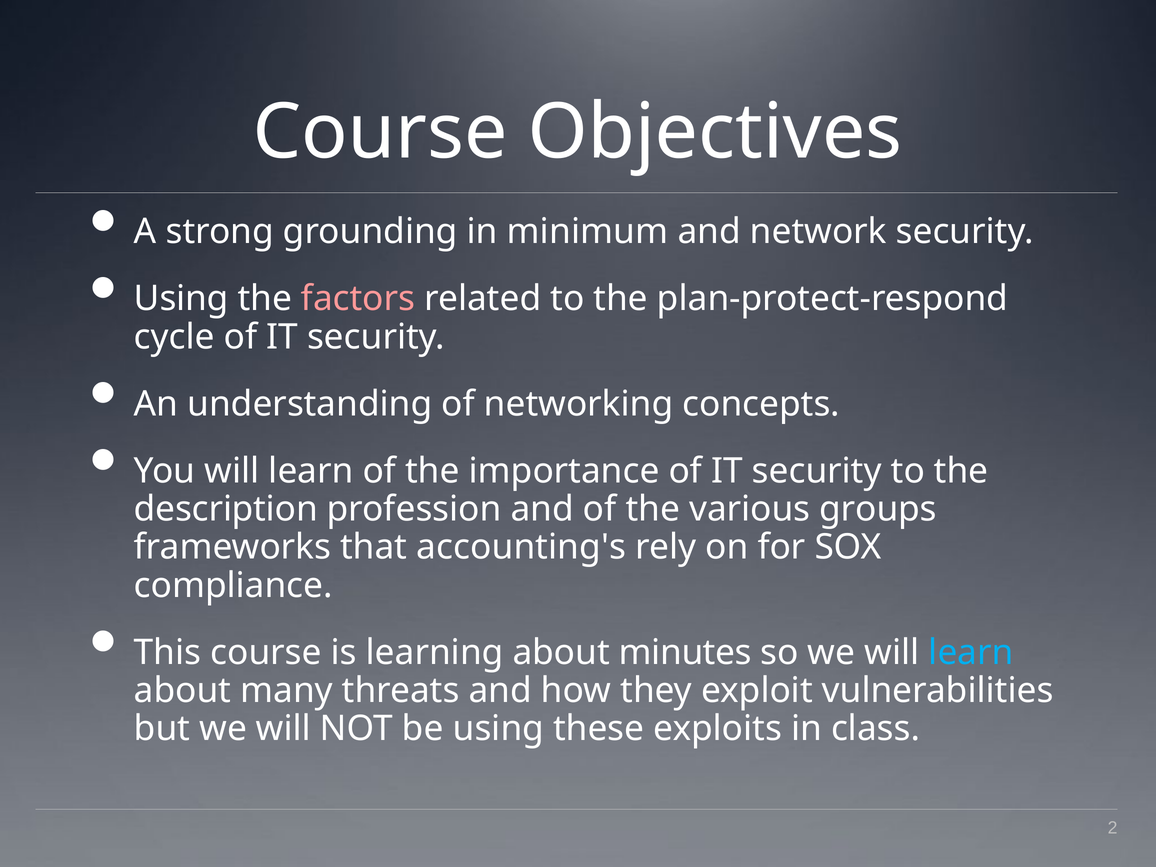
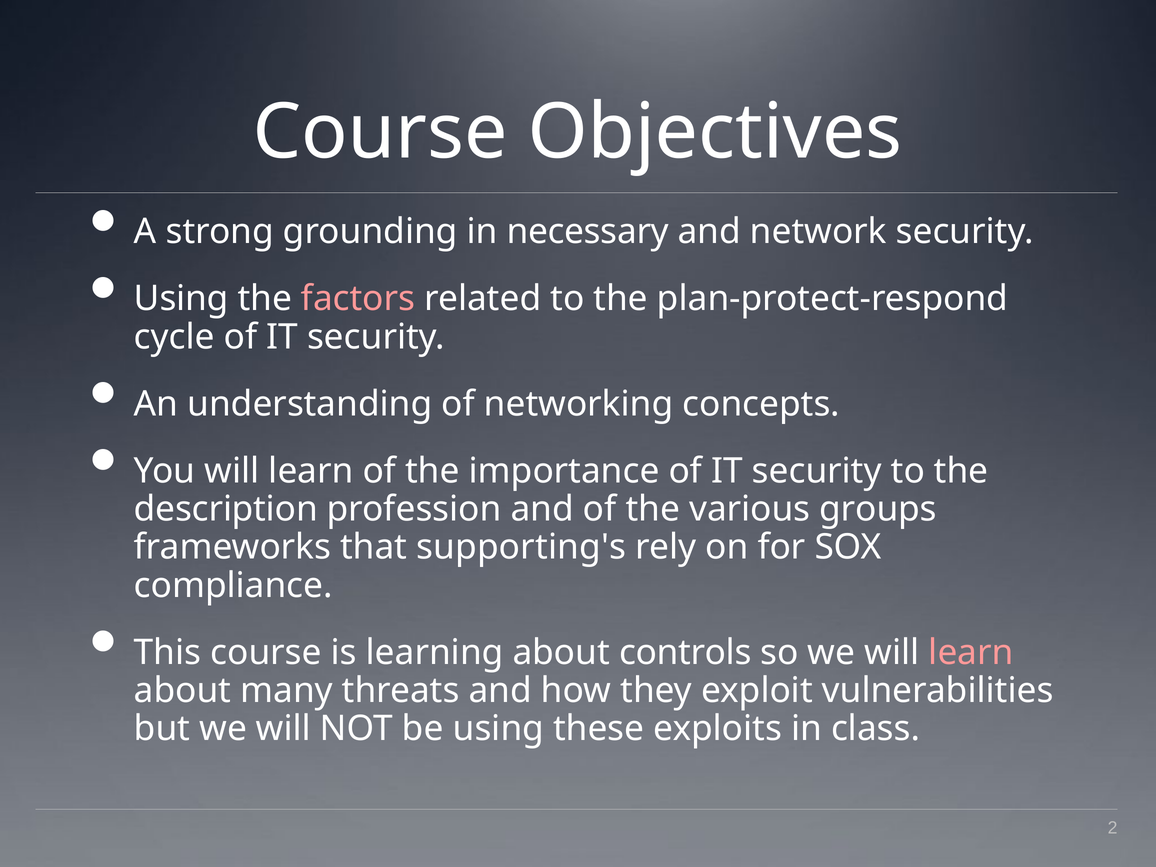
minimum: minimum -> necessary
accounting's: accounting's -> supporting's
minutes: minutes -> controls
learn at (971, 652) colour: light blue -> pink
